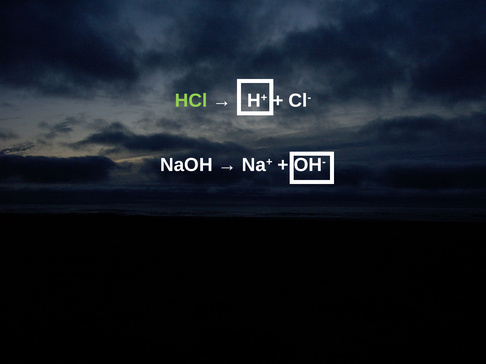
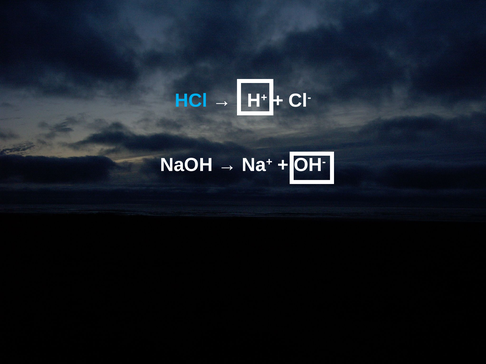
HCl colour: light green -> light blue
